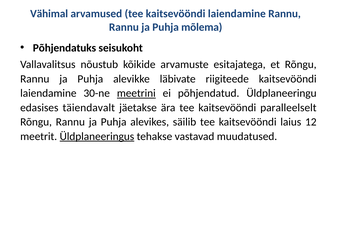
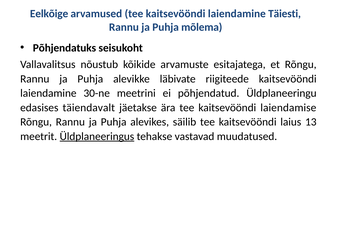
Vähimal: Vähimal -> Eelkõige
laiendamine Rannu: Rannu -> Täiesti
meetrini underline: present -> none
paralleelselt: paralleelselt -> laiendamise
12: 12 -> 13
